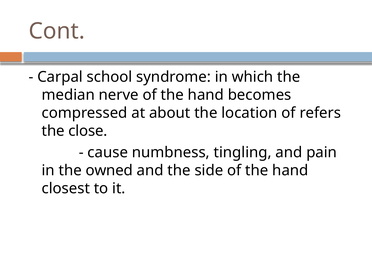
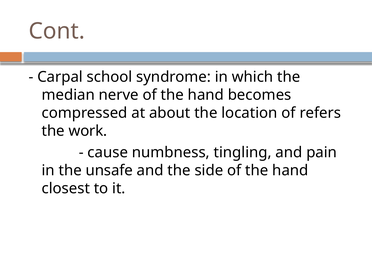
close: close -> work
owned: owned -> unsafe
